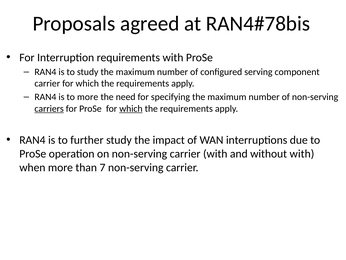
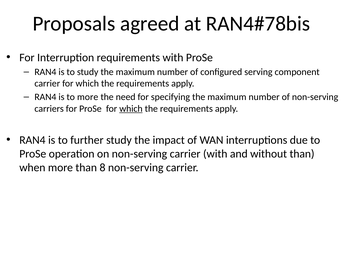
carriers underline: present -> none
without with: with -> than
7: 7 -> 8
